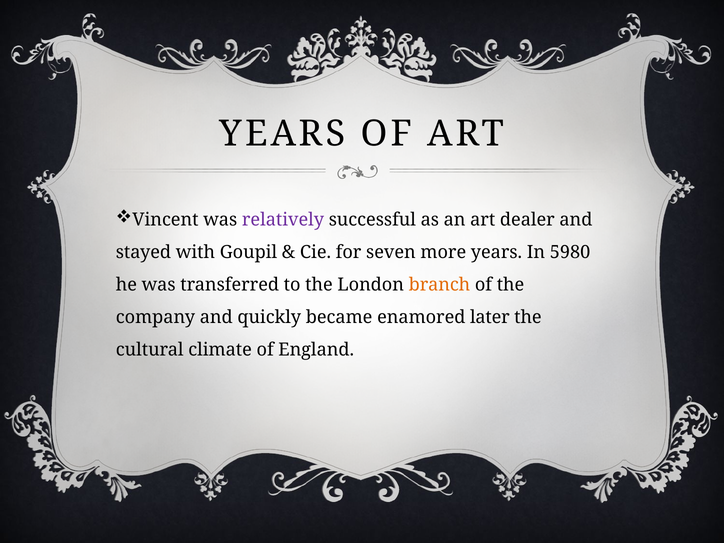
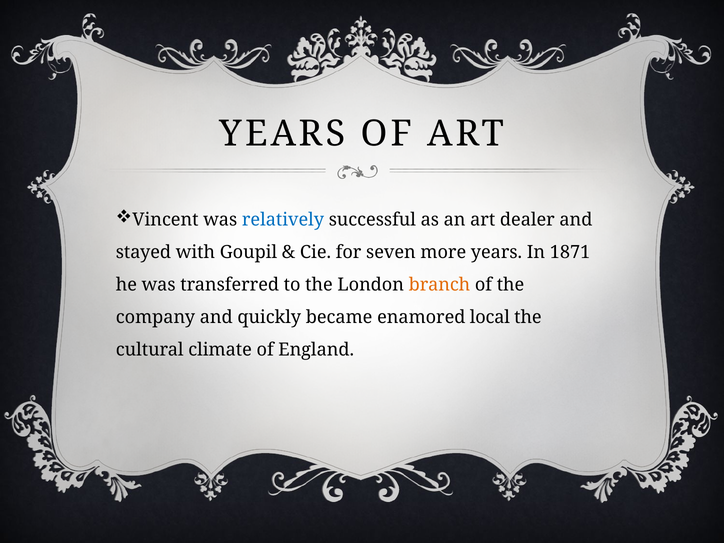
relatively colour: purple -> blue
5980: 5980 -> 1871
later: later -> local
